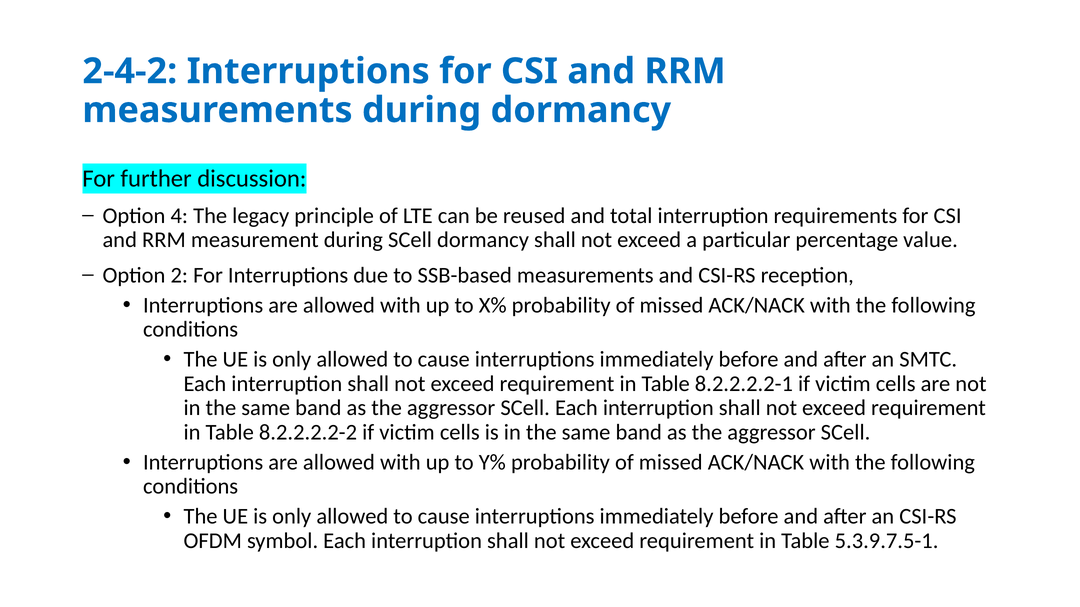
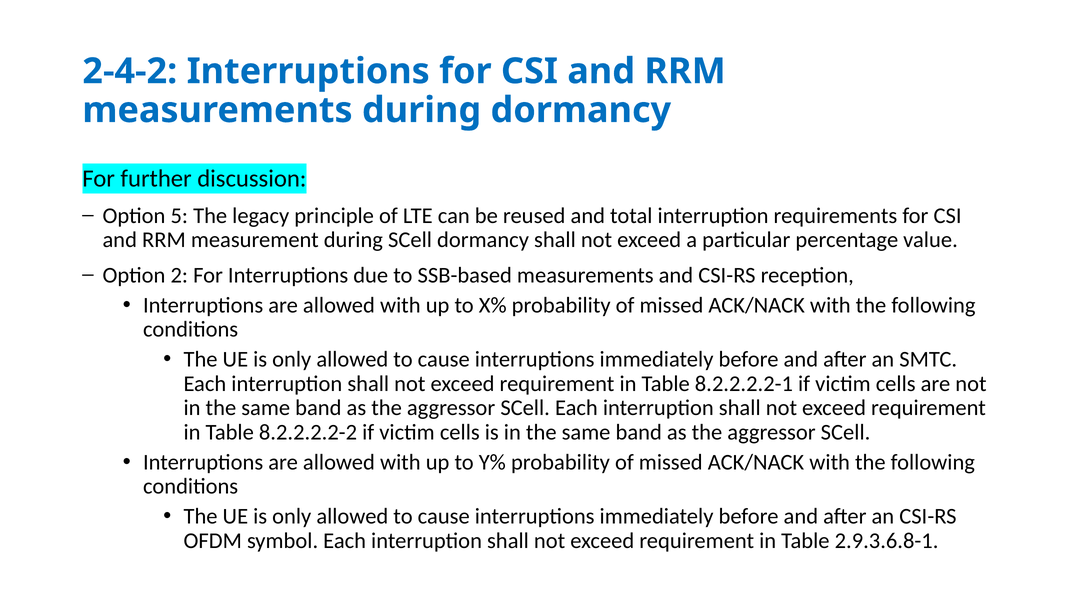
4: 4 -> 5
5.3.9.7.5-1: 5.3.9.7.5-1 -> 2.9.3.6.8-1
